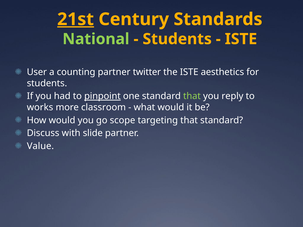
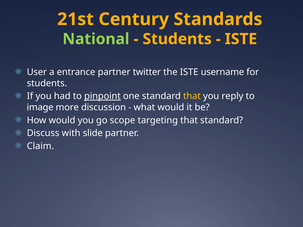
21st underline: present -> none
counting: counting -> entrance
aesthetics: aesthetics -> username
that at (192, 96) colour: light green -> yellow
works: works -> image
classroom: classroom -> discussion
Value: Value -> Claim
